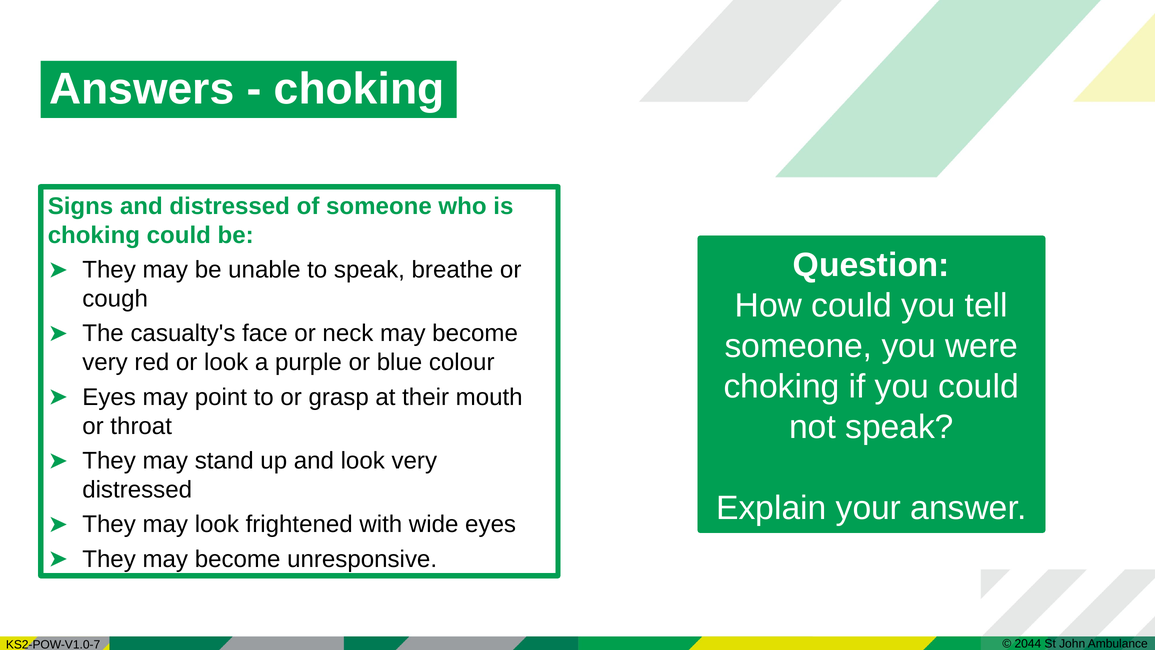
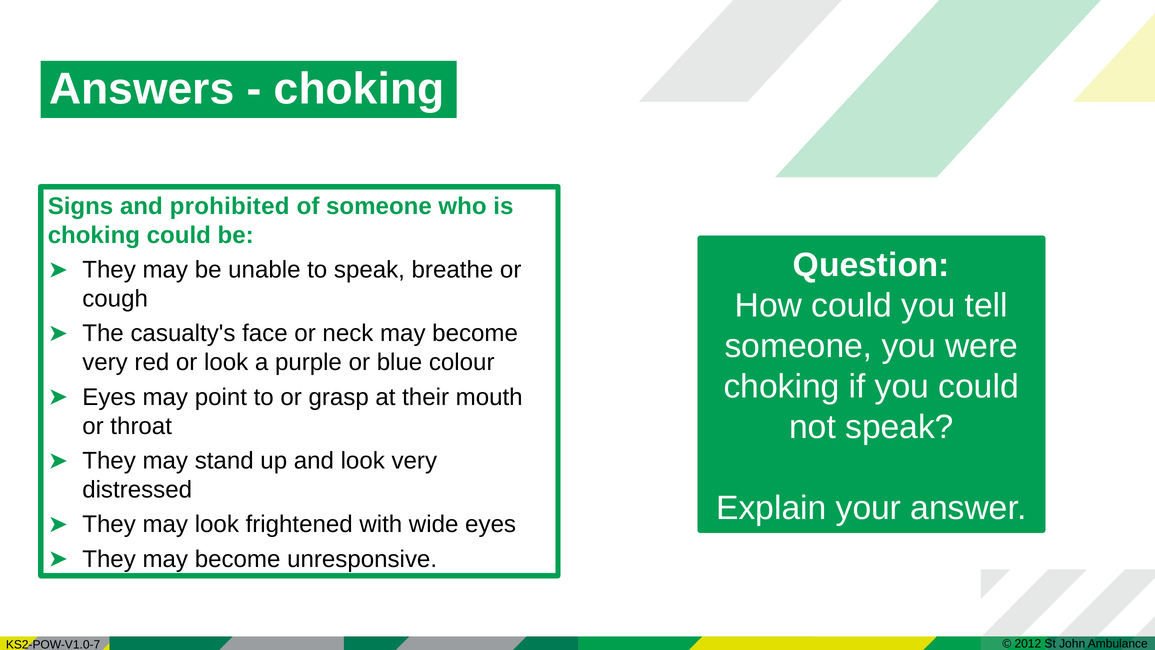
and distressed: distressed -> prohibited
2044: 2044 -> 2012
